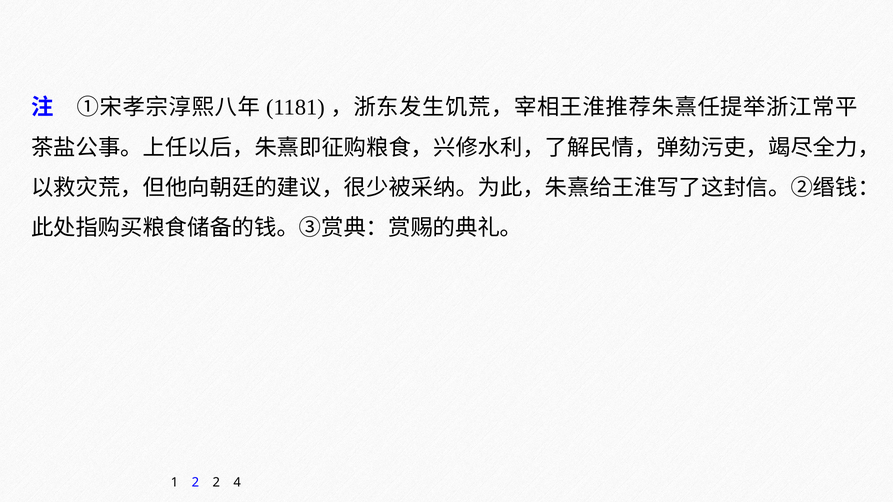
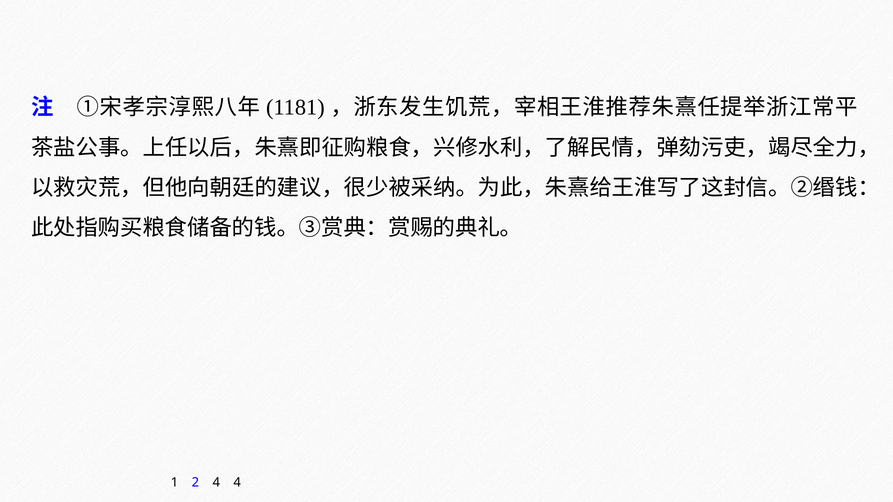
2 2: 2 -> 4
